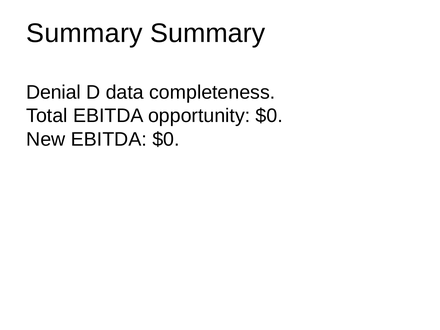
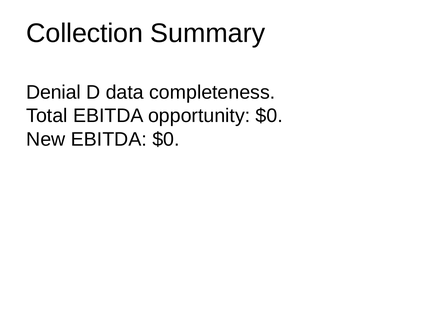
Summary at (84, 33): Summary -> Collection
